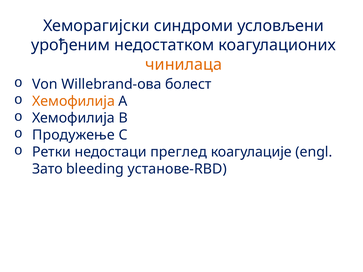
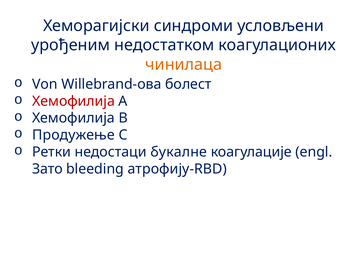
Хемофилија at (74, 101) colour: orange -> red
преглед: преглед -> букалне
установе-RBD: установе-RBD -> атрофију-RBD
